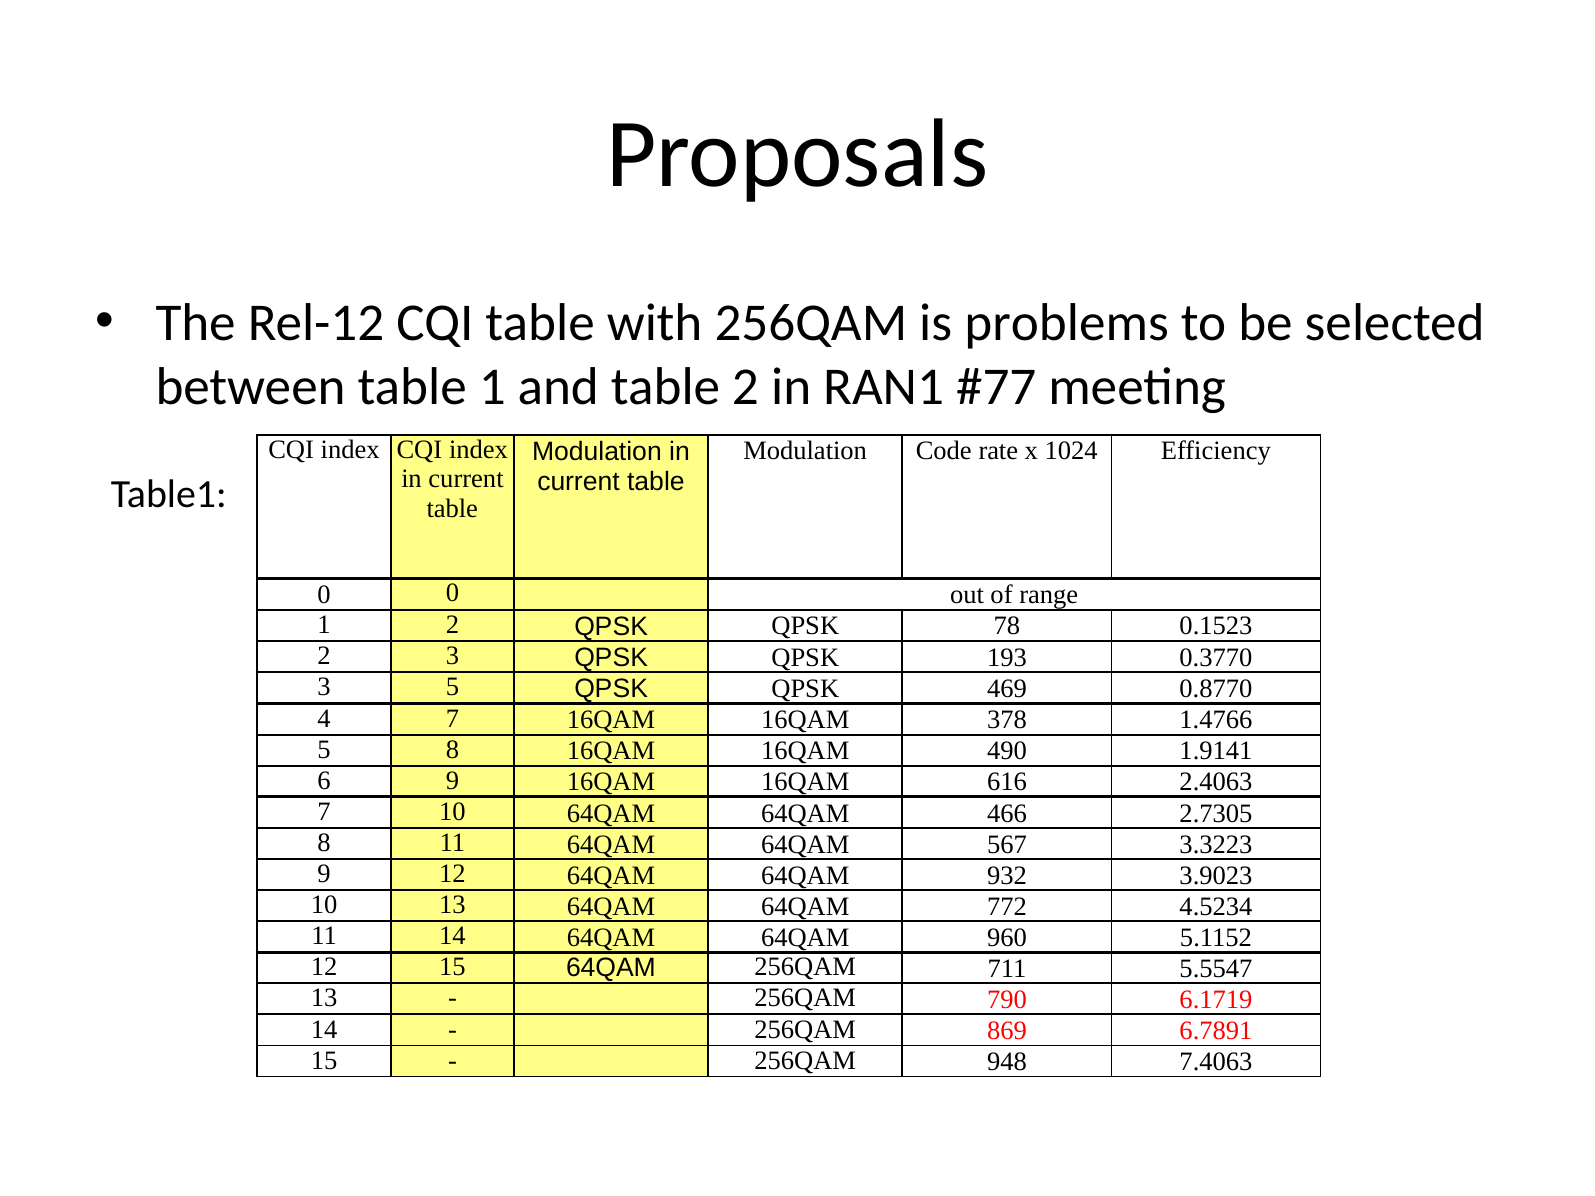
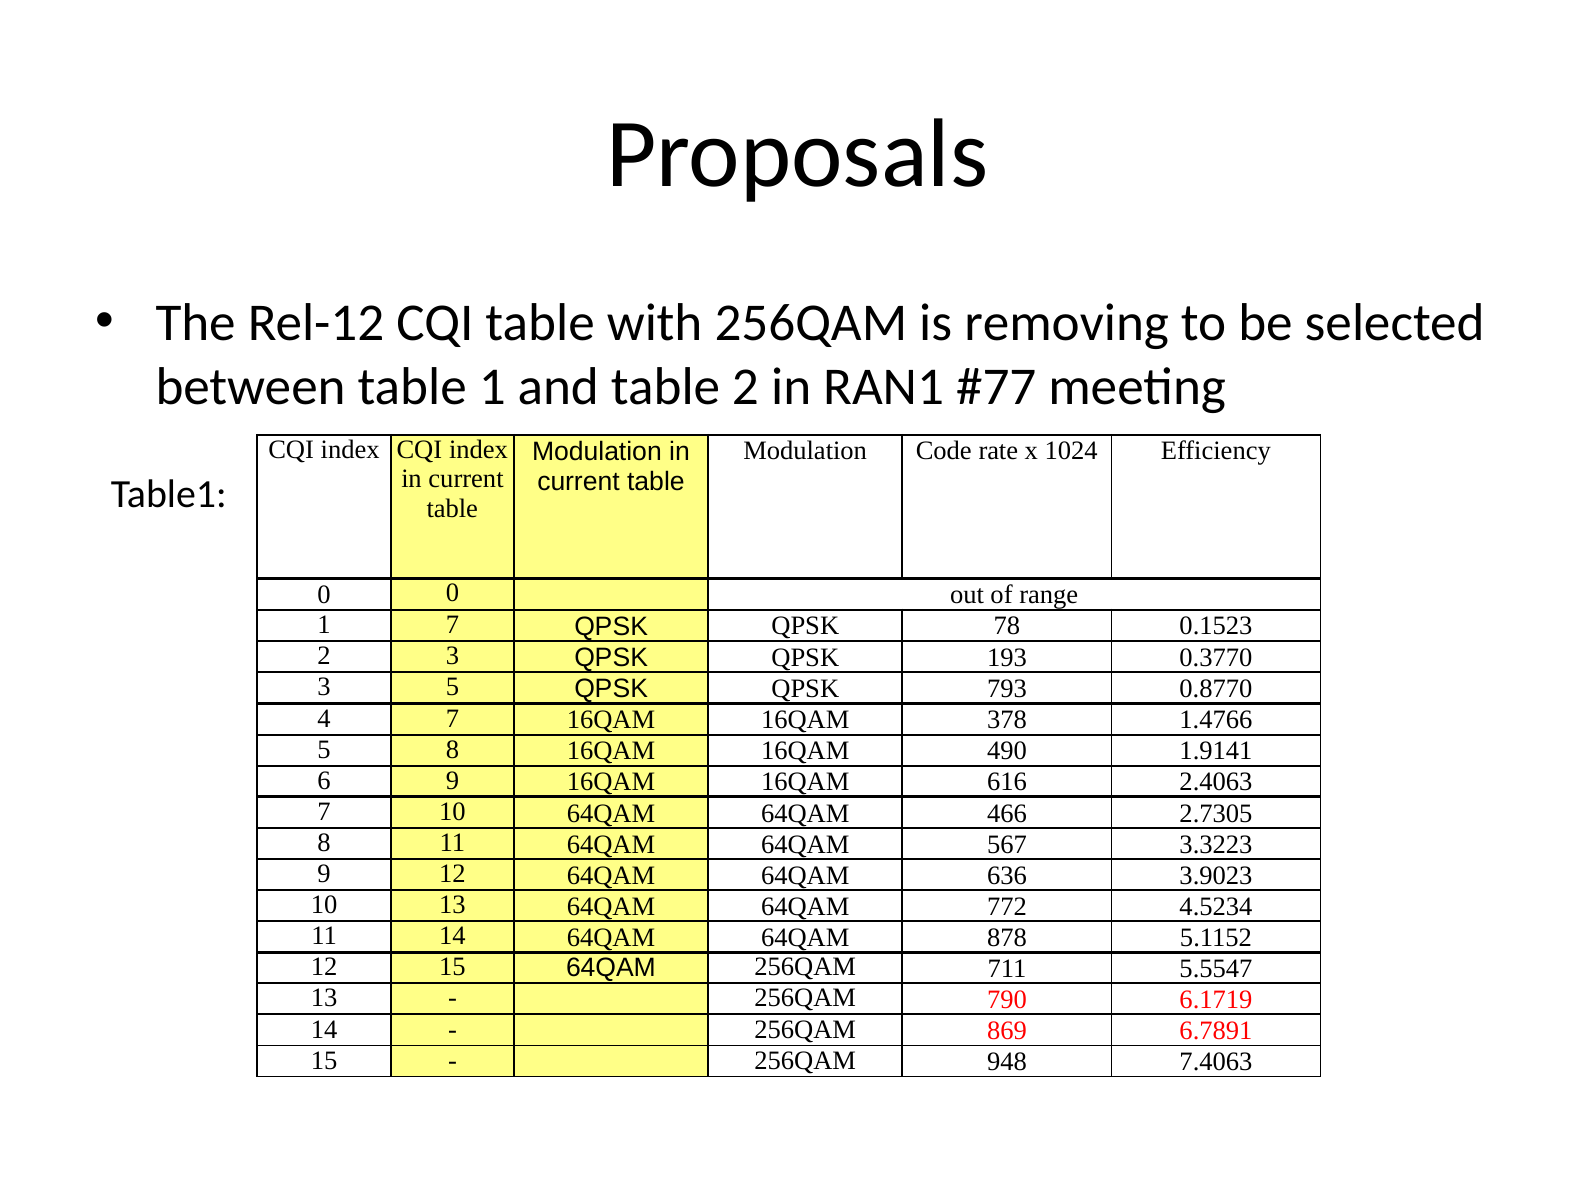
problems: problems -> removing
1 2: 2 -> 7
469: 469 -> 793
932: 932 -> 636
960: 960 -> 878
